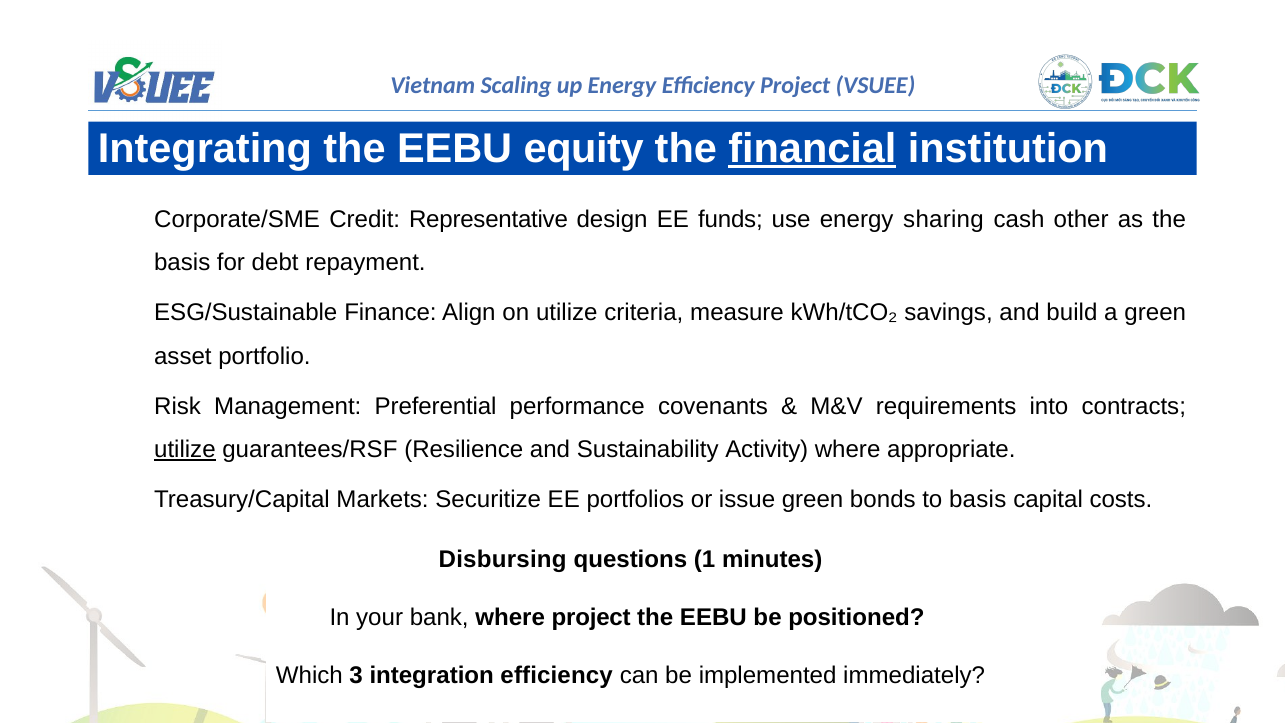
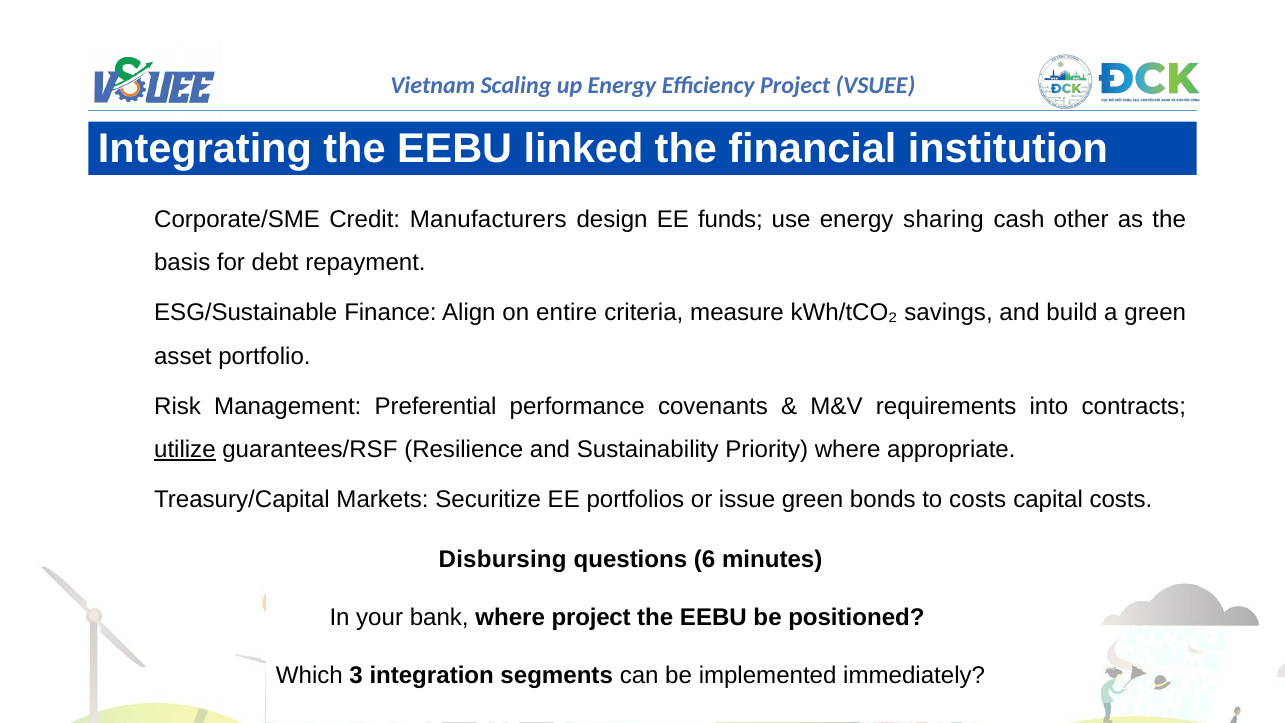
equity: equity -> linked
financial underline: present -> none
Representative: Representative -> Manufacturers
on utilize: utilize -> entire
Activity: Activity -> Priority
to basis: basis -> costs
1: 1 -> 6
integration efficiency: efficiency -> segments
